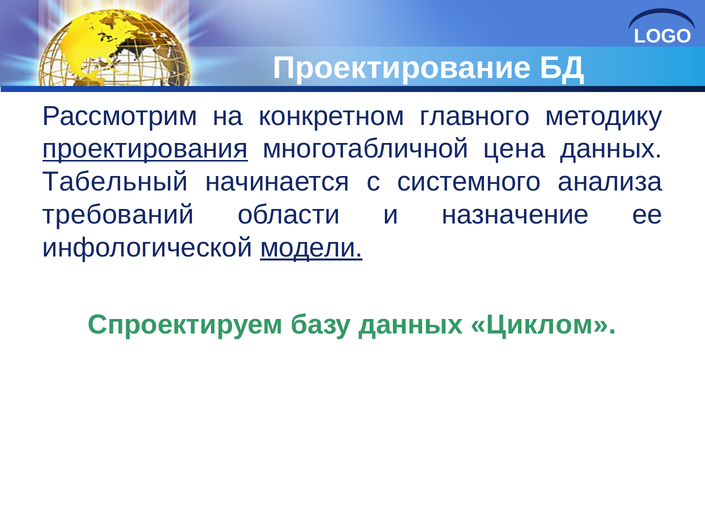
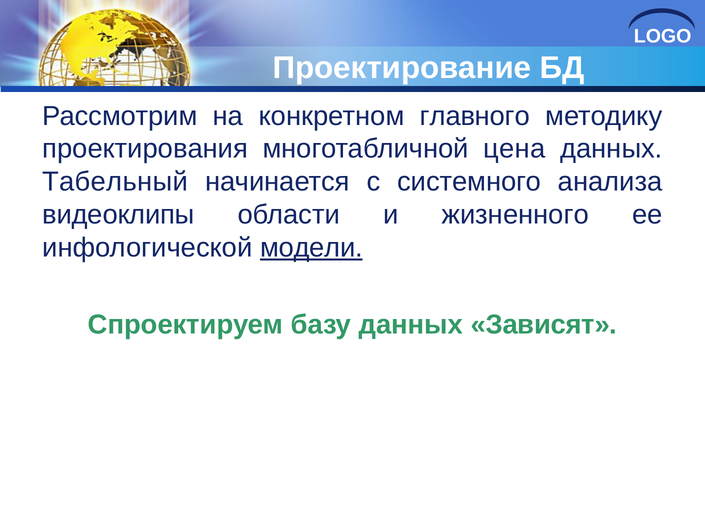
проектирования underline: present -> none
требований: требований -> видеоклипы
назначение: назначение -> жизненного
Циклом: Циклом -> Зависят
